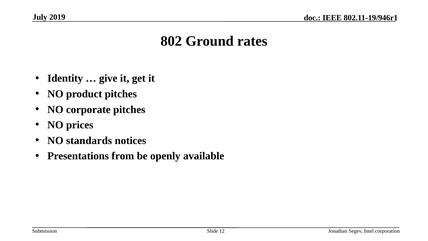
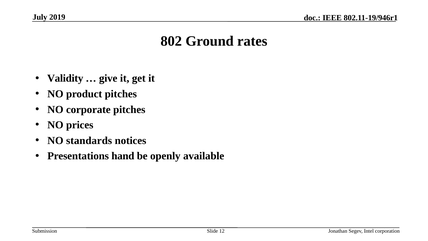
Identity: Identity -> Validity
from: from -> hand
